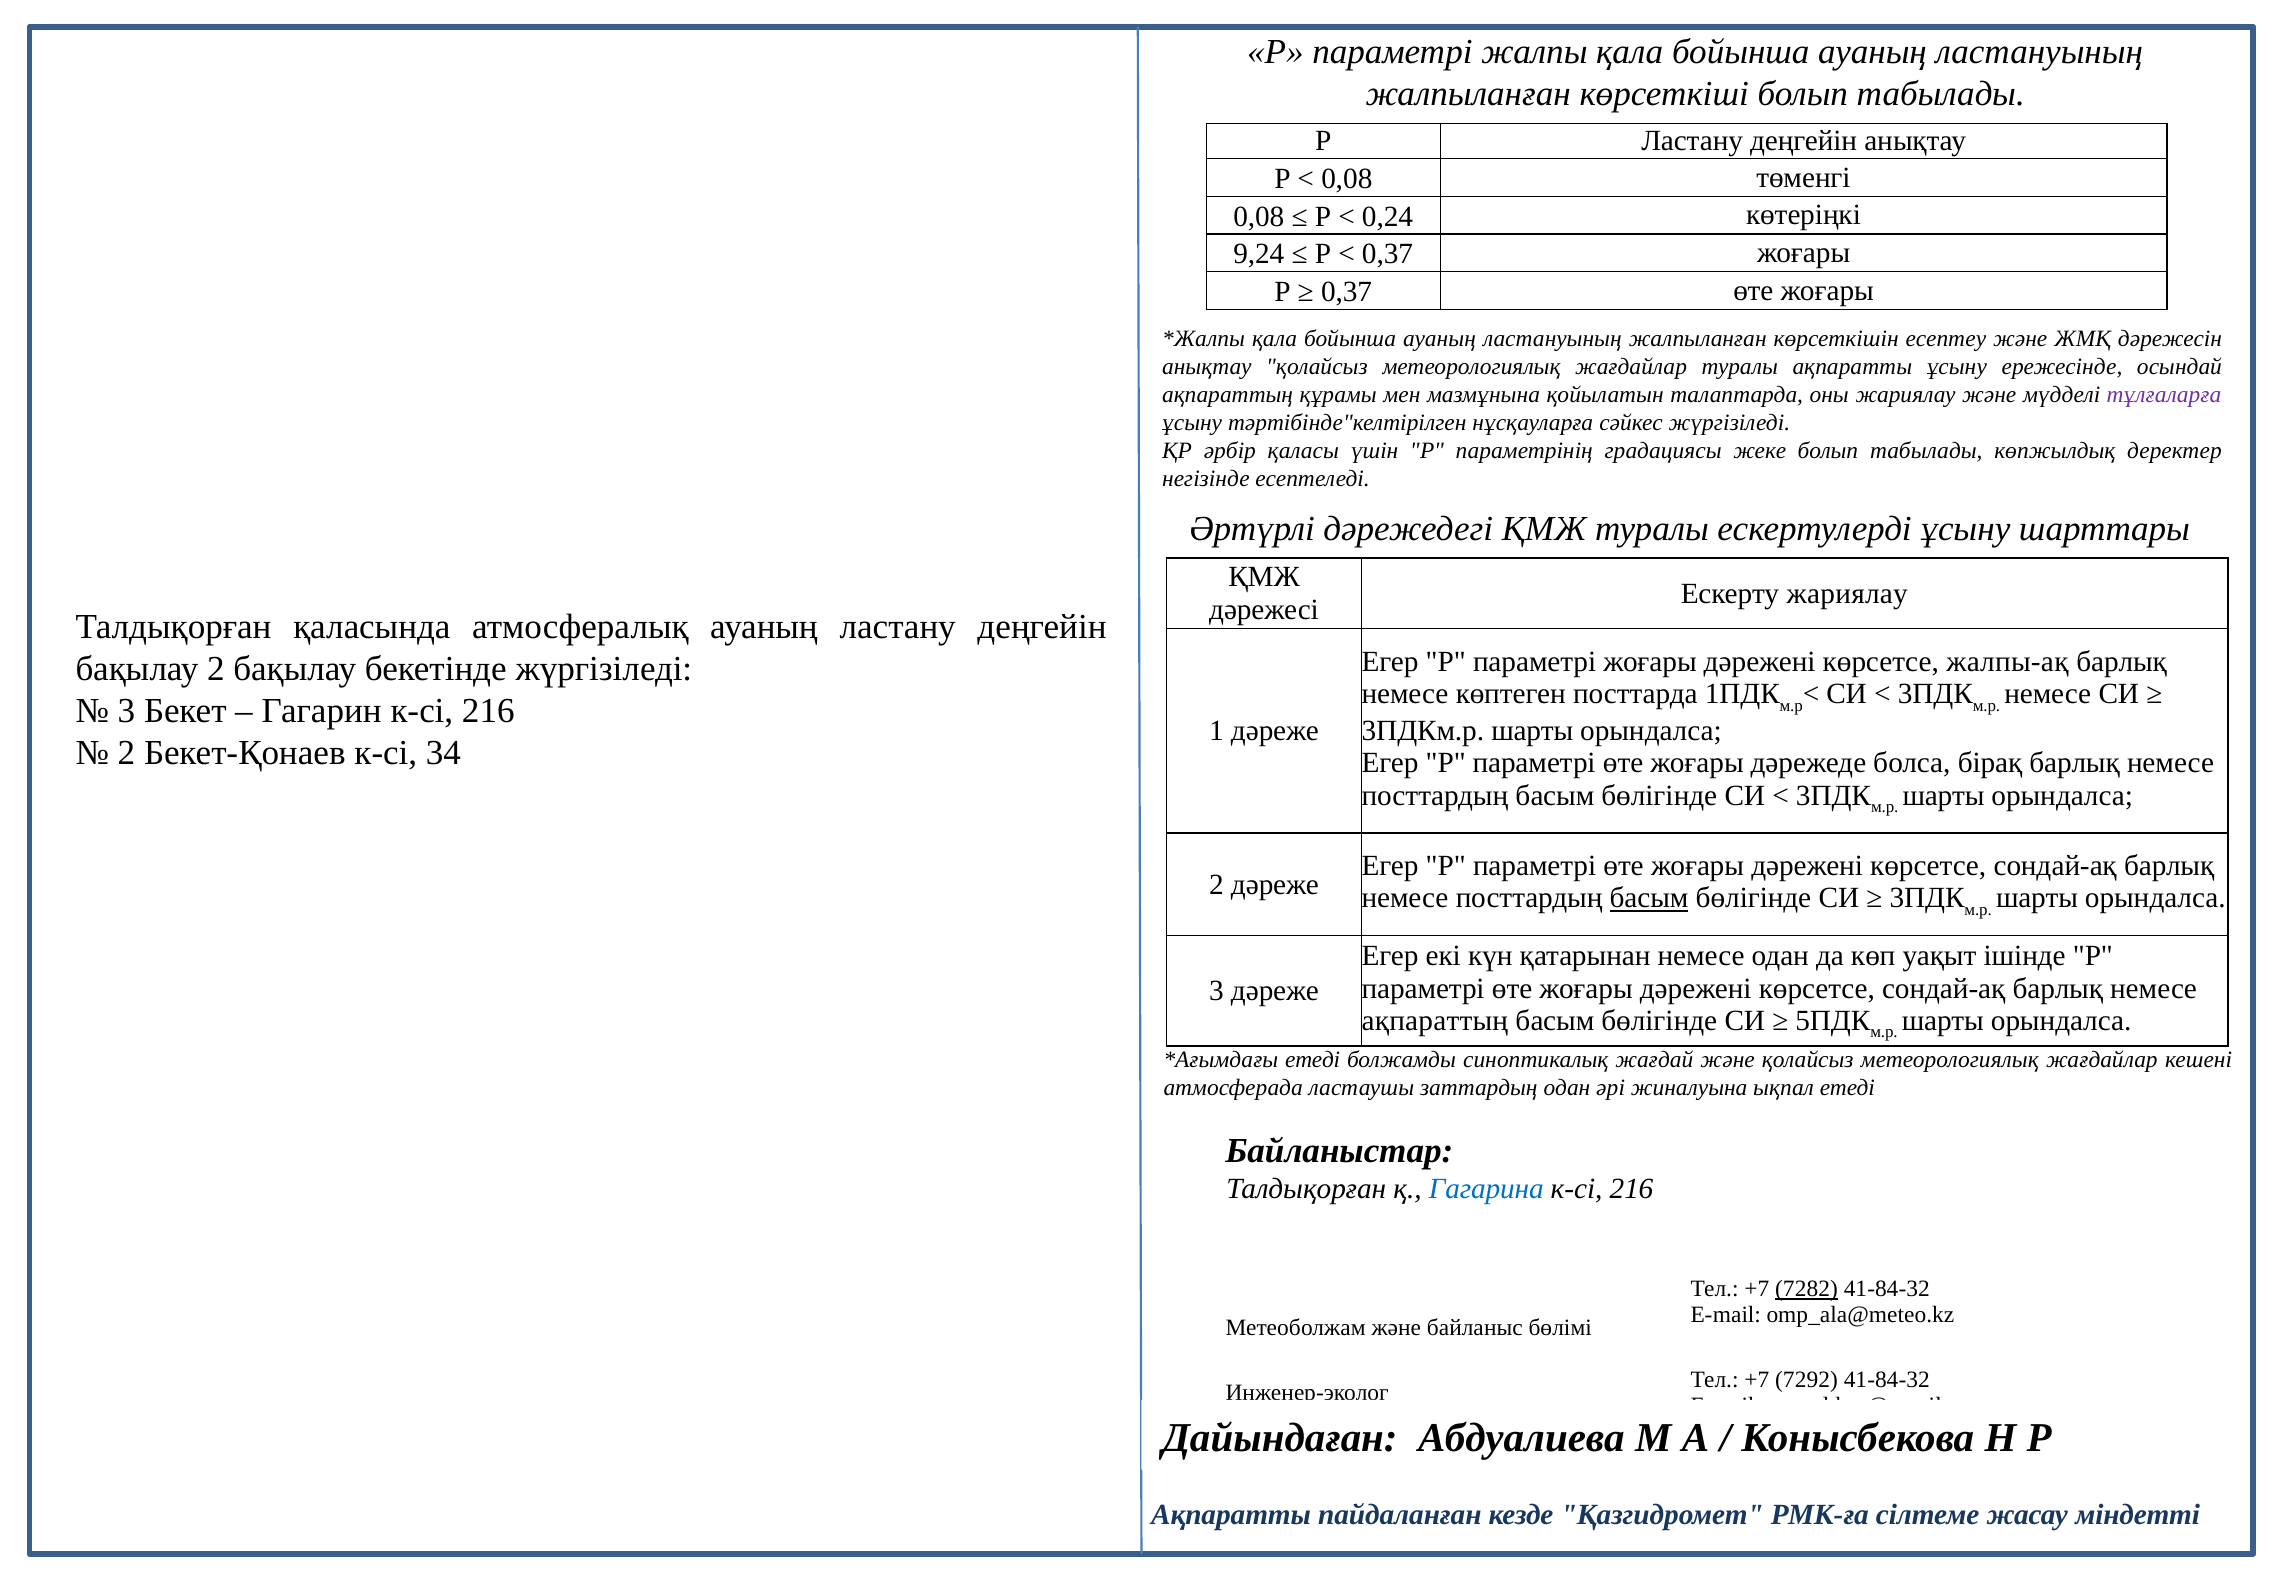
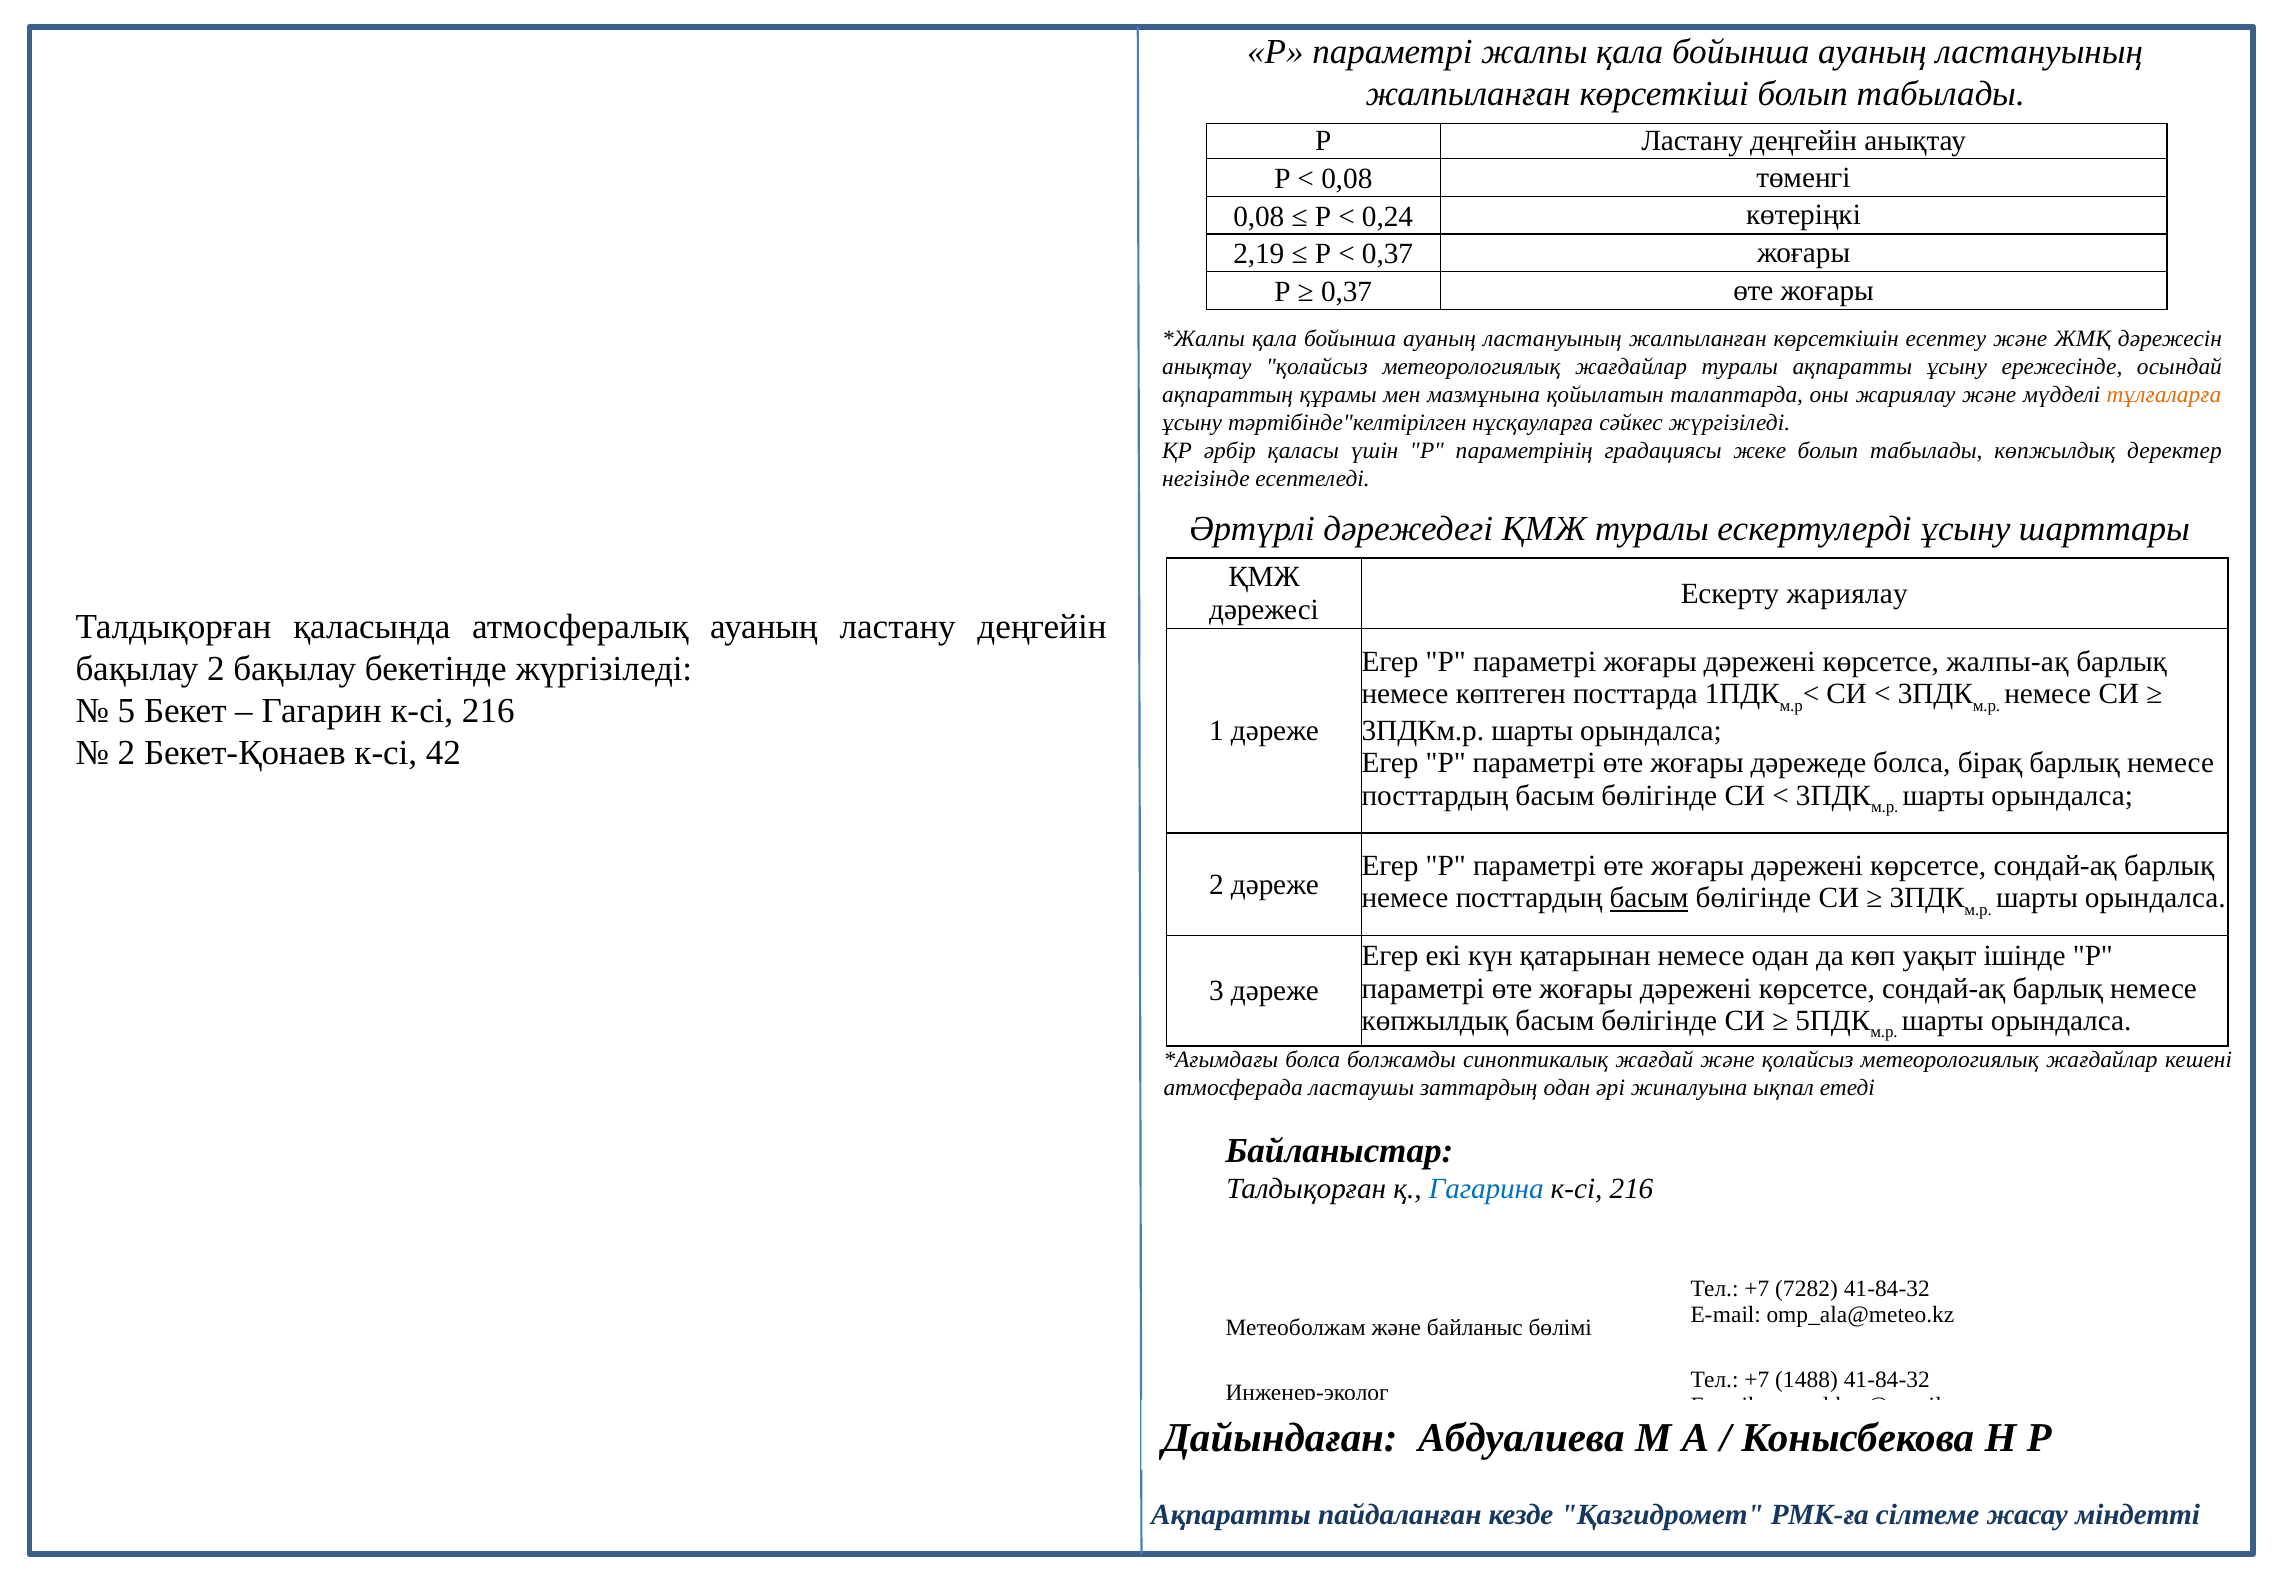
9,24: 9,24 -> 2,19
тұлғаларға colour: purple -> orange
3 at (127, 711): 3 -> 5
34: 34 -> 42
ақпараттың at (1435, 1021): ақпараттың -> көпжылдық
етеді at (1313, 1059): етеді -> болса
7282 underline: present -> none
7292: 7292 -> 1488
